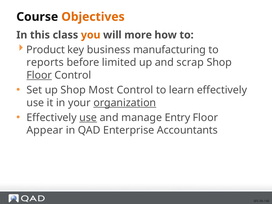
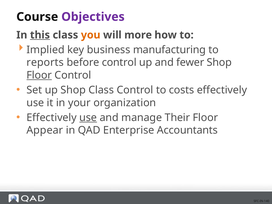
Objectives colour: orange -> purple
this underline: none -> present
Product: Product -> Implied
before limited: limited -> control
scrap: scrap -> fewer
Shop Most: Most -> Class
learn: learn -> costs
organization underline: present -> none
Entry: Entry -> Their
